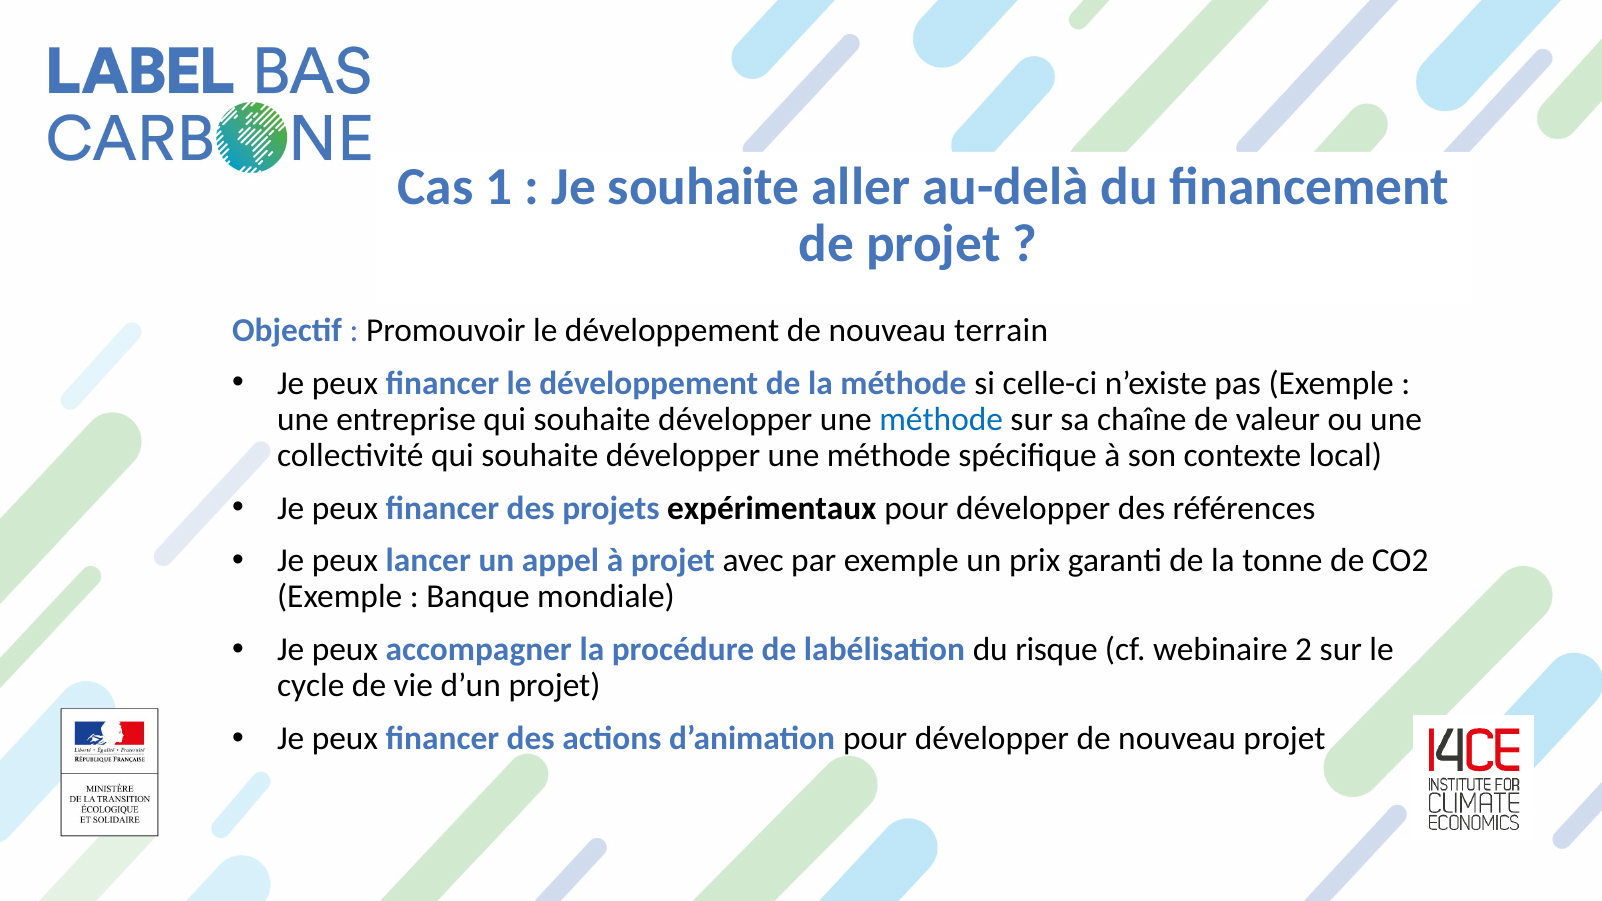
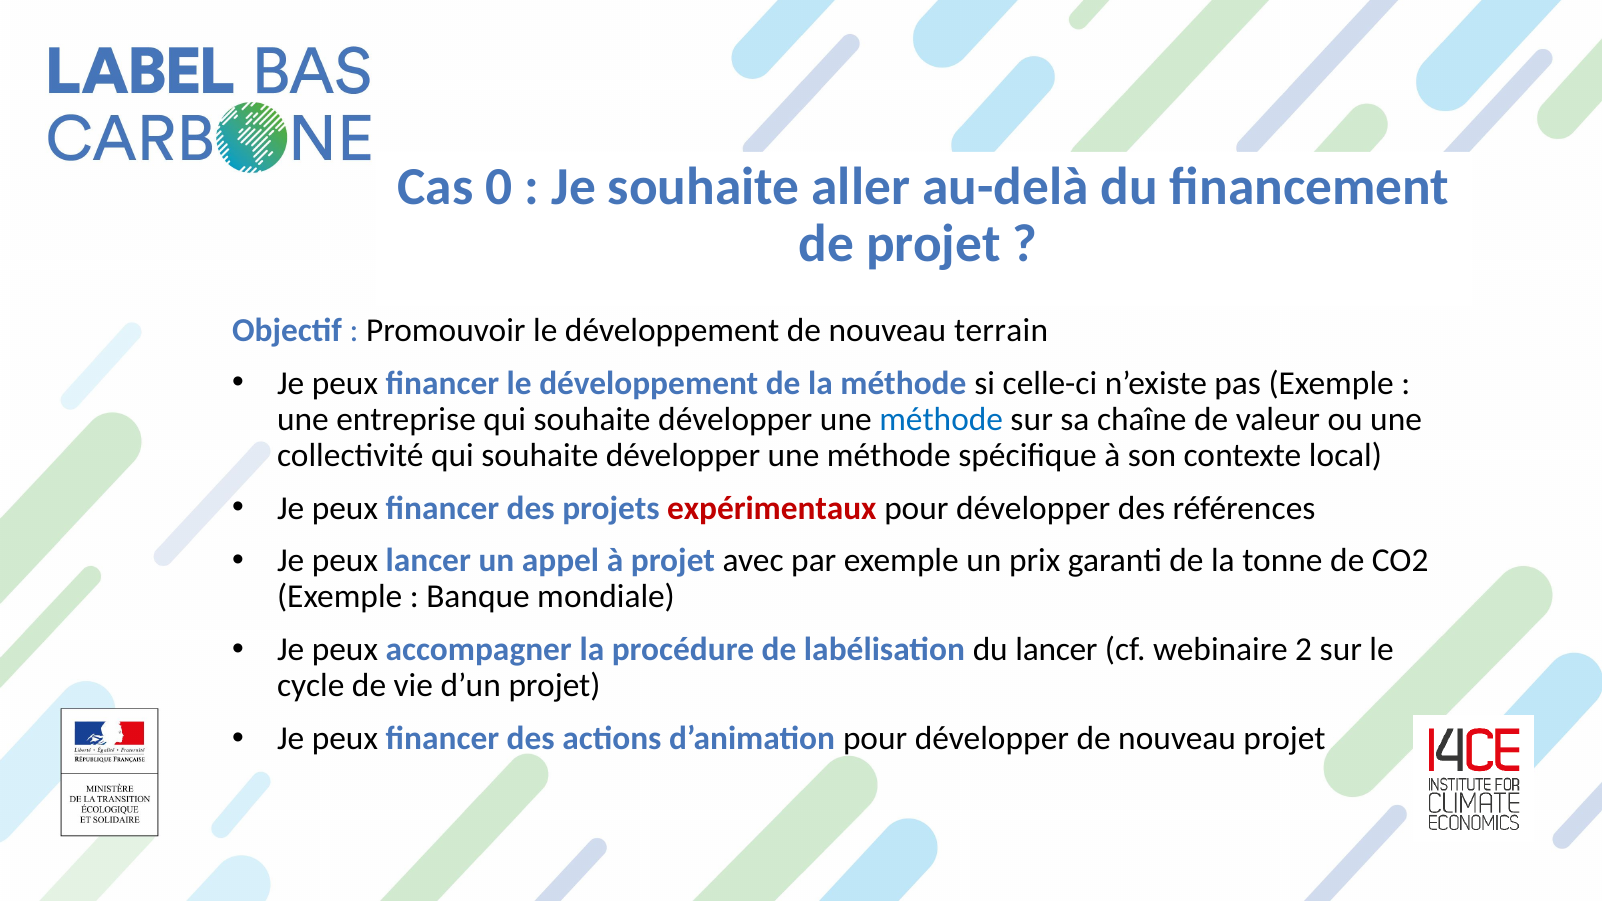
1: 1 -> 0
expérimentaux colour: black -> red
du risque: risque -> lancer
